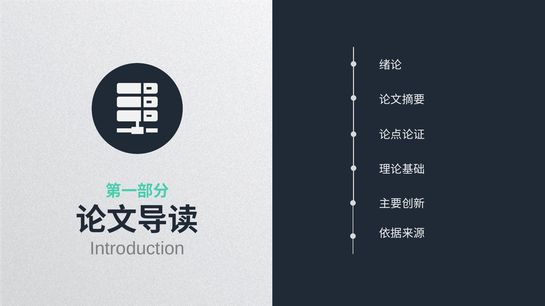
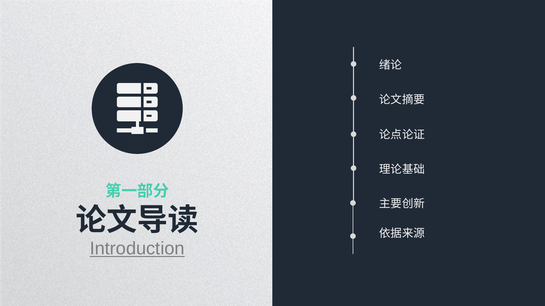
Introduction underline: none -> present
